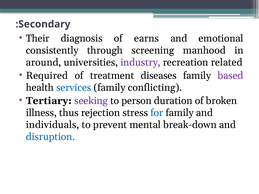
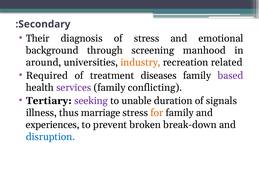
of earns: earns -> stress
consistently: consistently -> background
industry colour: purple -> orange
services colour: blue -> purple
person: person -> unable
broken: broken -> signals
rejection: rejection -> marriage
for colour: blue -> orange
individuals: individuals -> experiences
mental: mental -> broken
